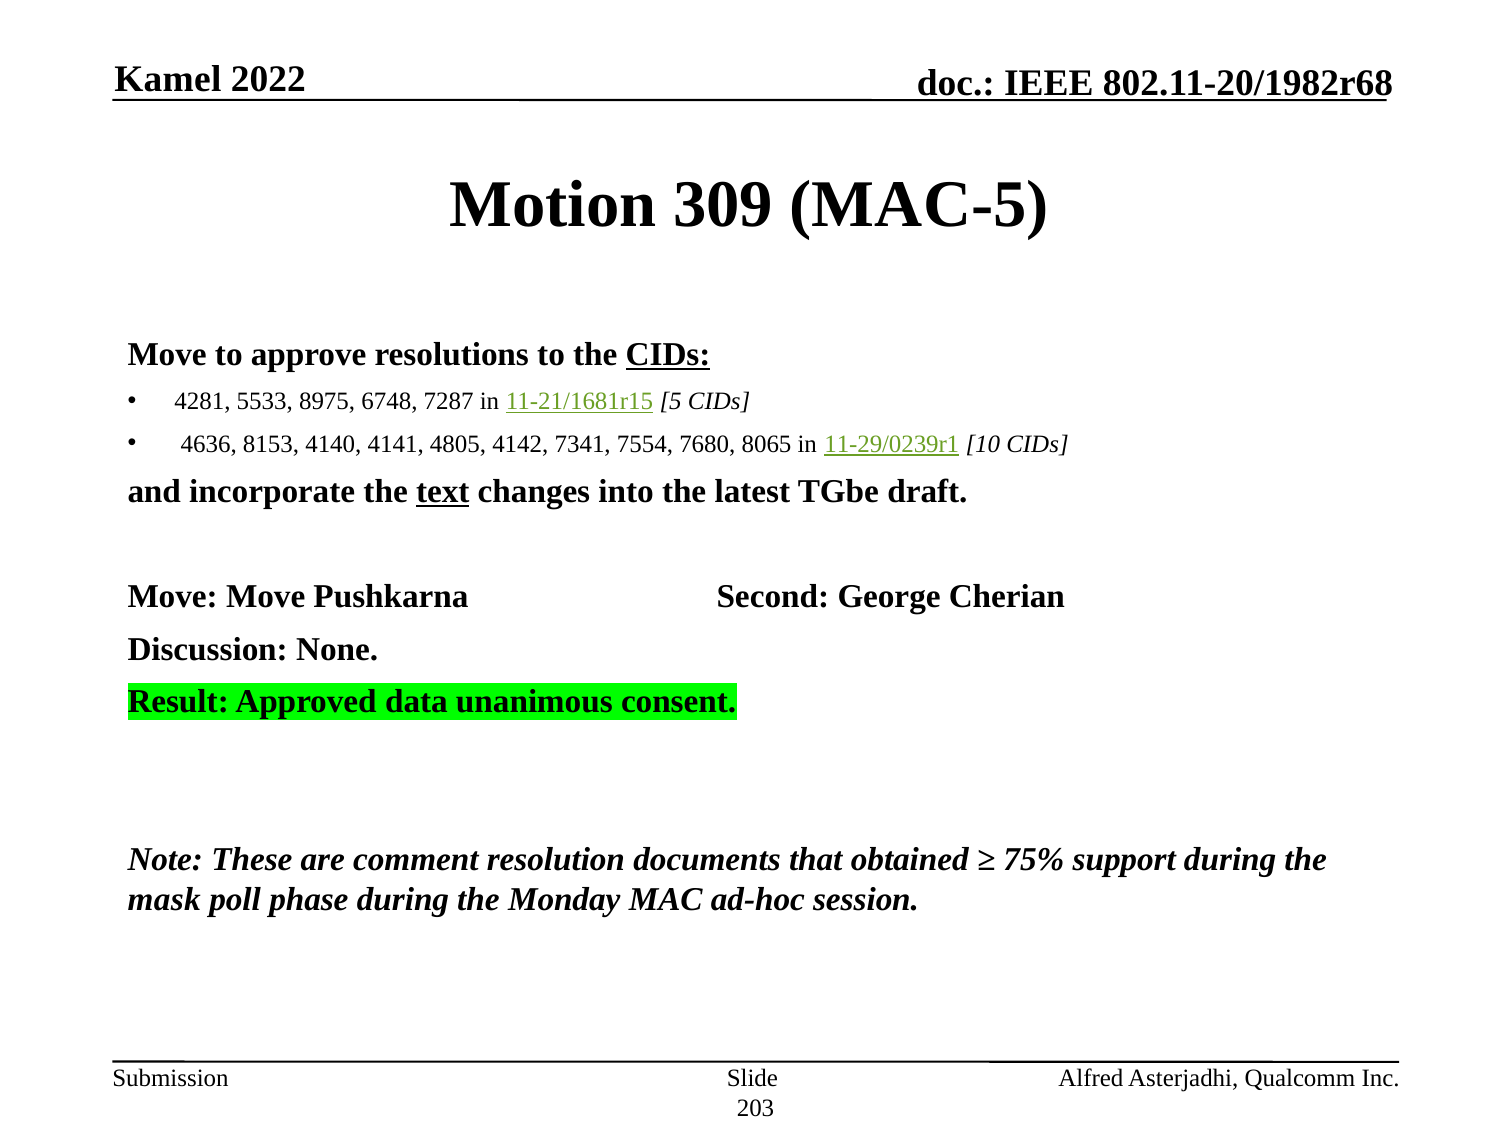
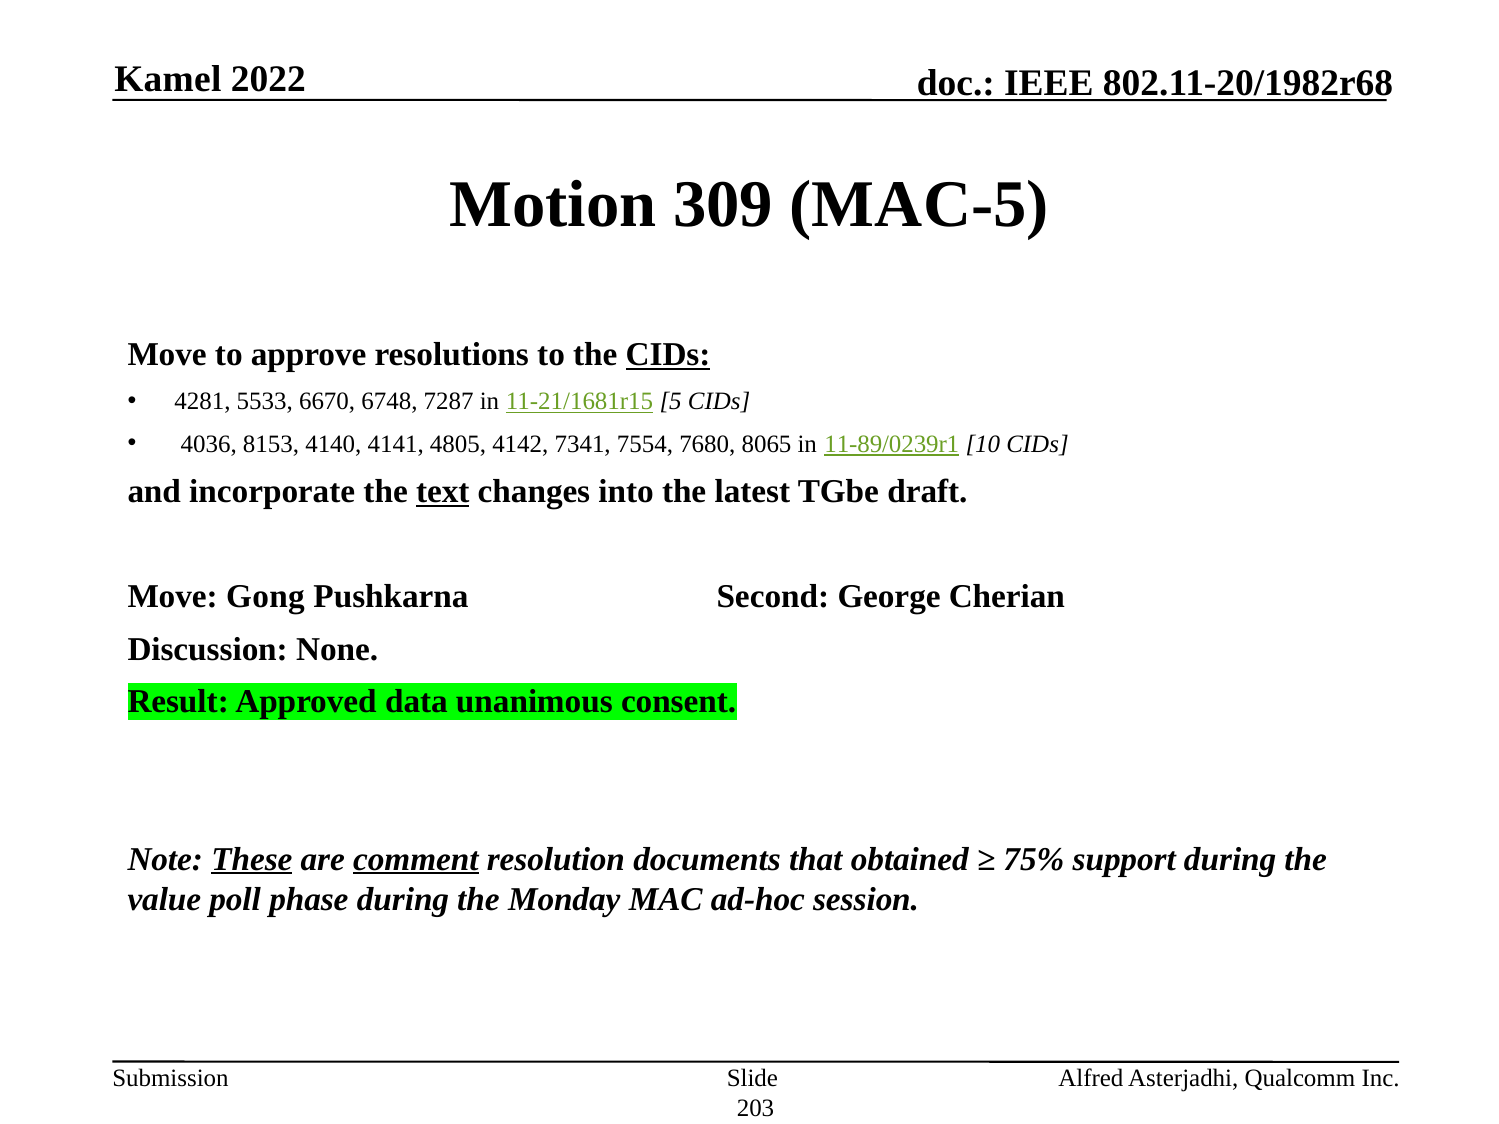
8975: 8975 -> 6670
4636: 4636 -> 4036
11-29/0239r1: 11-29/0239r1 -> 11-89/0239r1
Move Move: Move -> Gong
These underline: none -> present
comment underline: none -> present
mask: mask -> value
